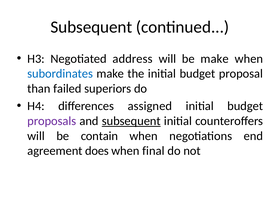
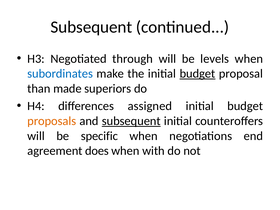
address: address -> through
be make: make -> levels
budget at (197, 74) underline: none -> present
failed: failed -> made
proposals colour: purple -> orange
contain: contain -> specific
final: final -> with
